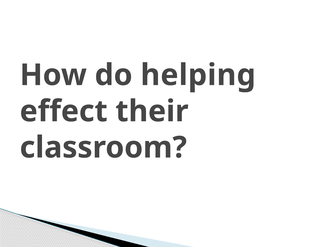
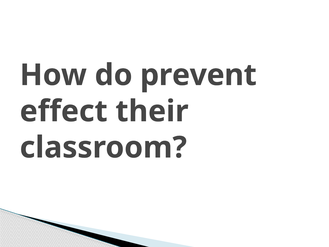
helping: helping -> prevent
